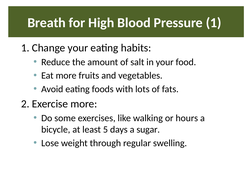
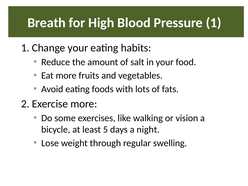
hours: hours -> vision
sugar: sugar -> night
